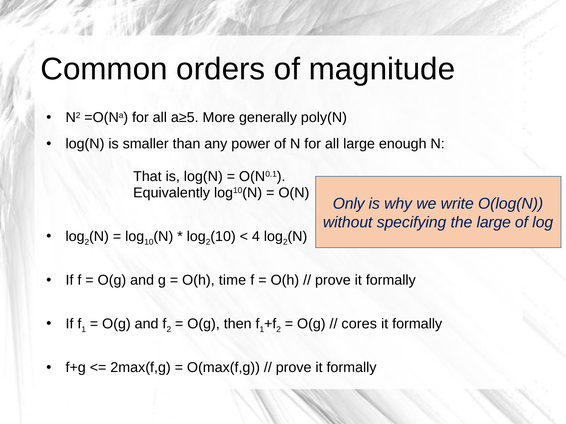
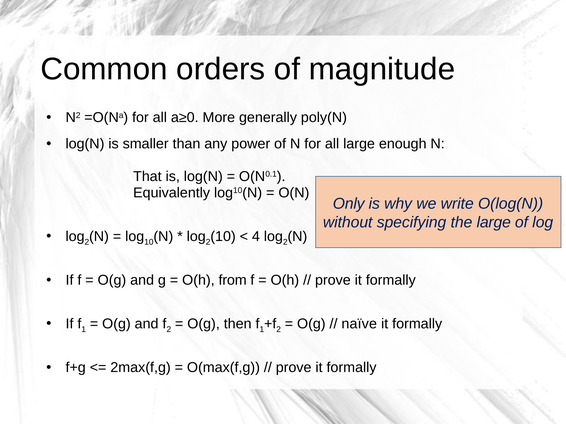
a≥5: a≥5 -> a≥0
time: time -> from
cores: cores -> naïve
